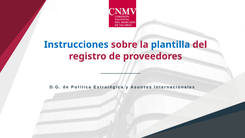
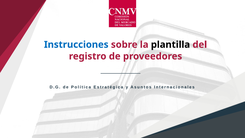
plantilla colour: blue -> black
